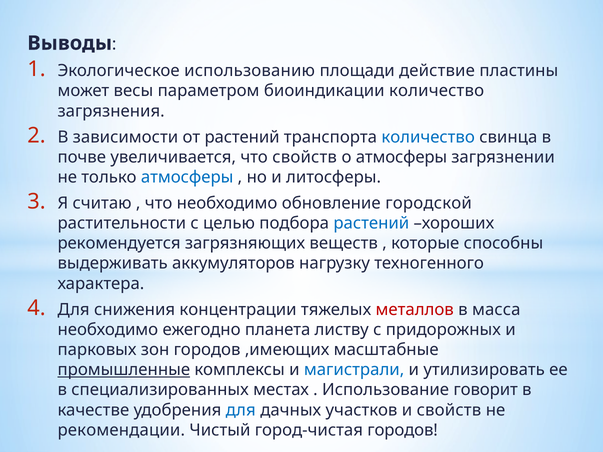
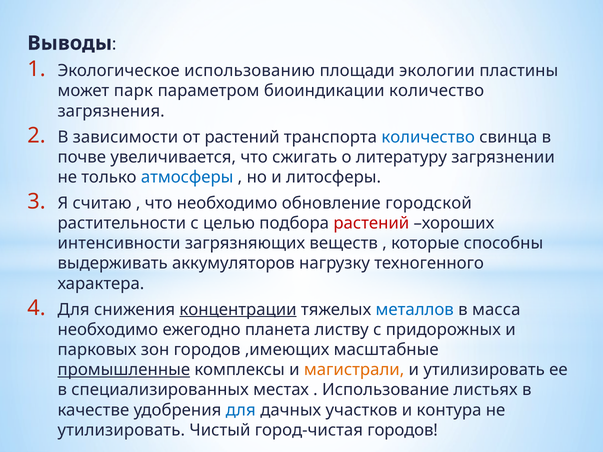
действие: действие -> экологии
весы: весы -> парк
что свойств: свойств -> сжигать
о атмосферы: атмосферы -> литературу
растений at (371, 223) colour: blue -> red
рекомендуется: рекомендуется -> интенсивности
концентрации underline: none -> present
металлов colour: red -> blue
магистрали colour: blue -> orange
говорит: говорит -> листьях
и свойств: свойств -> контура
рекомендации at (121, 430): рекомендации -> утилизировать
